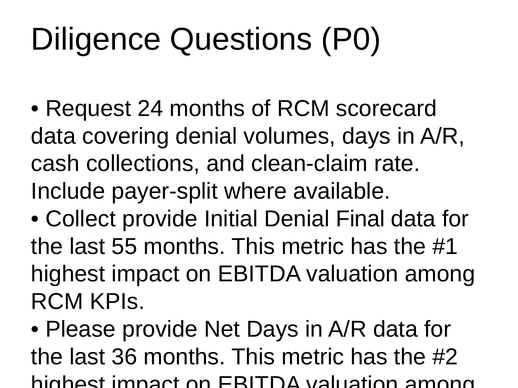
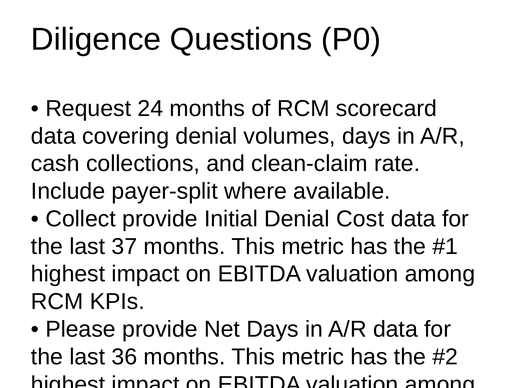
Denial Final: Final -> Cost
55: 55 -> 37
